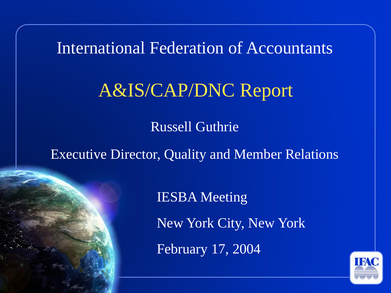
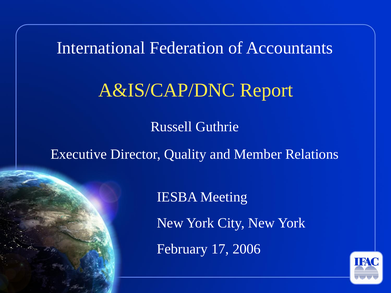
2004: 2004 -> 2006
